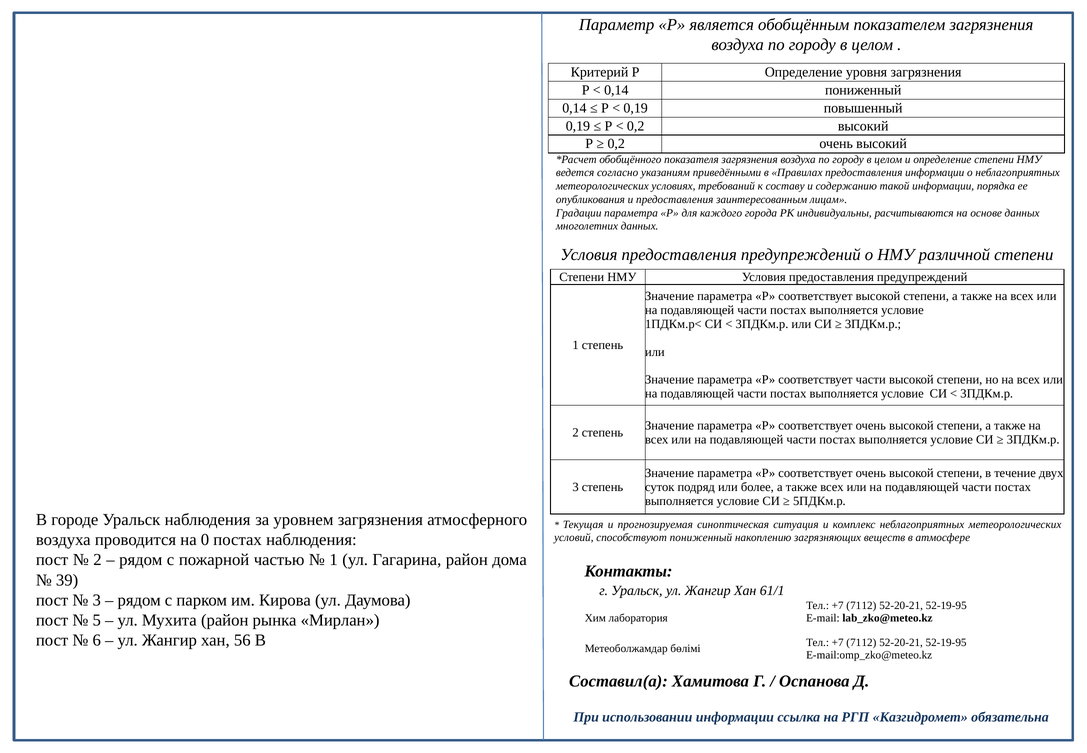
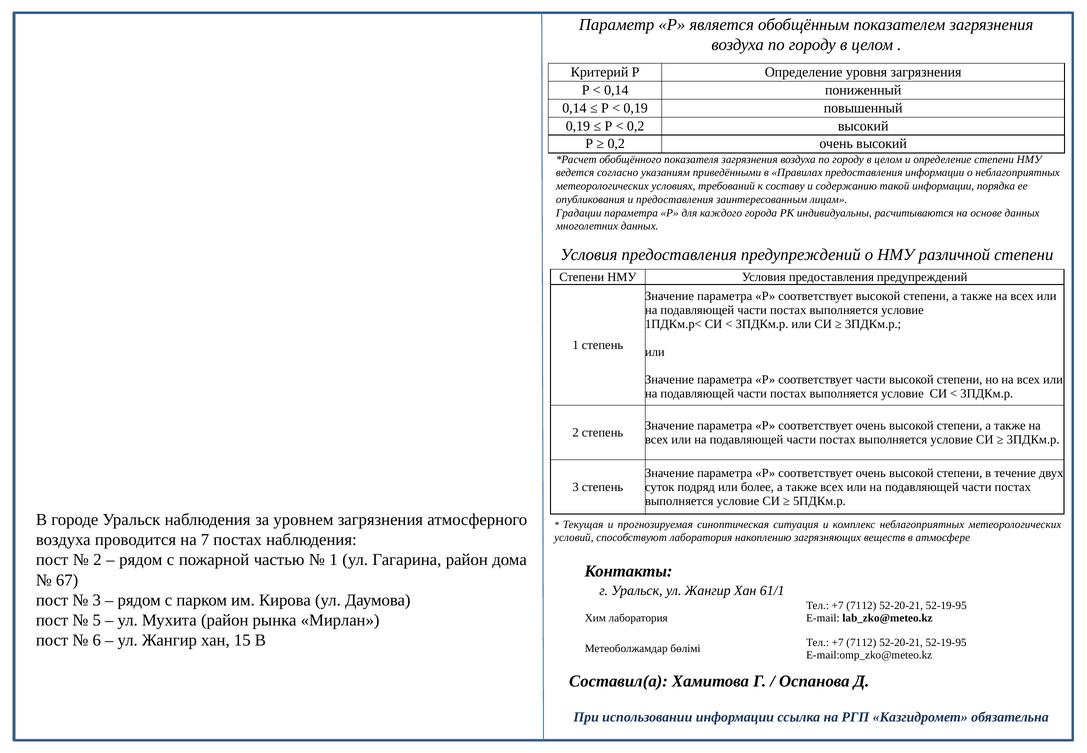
0: 0 -> 7
способствуют пониженный: пониженный -> лаборатория
39: 39 -> 67
56: 56 -> 15
